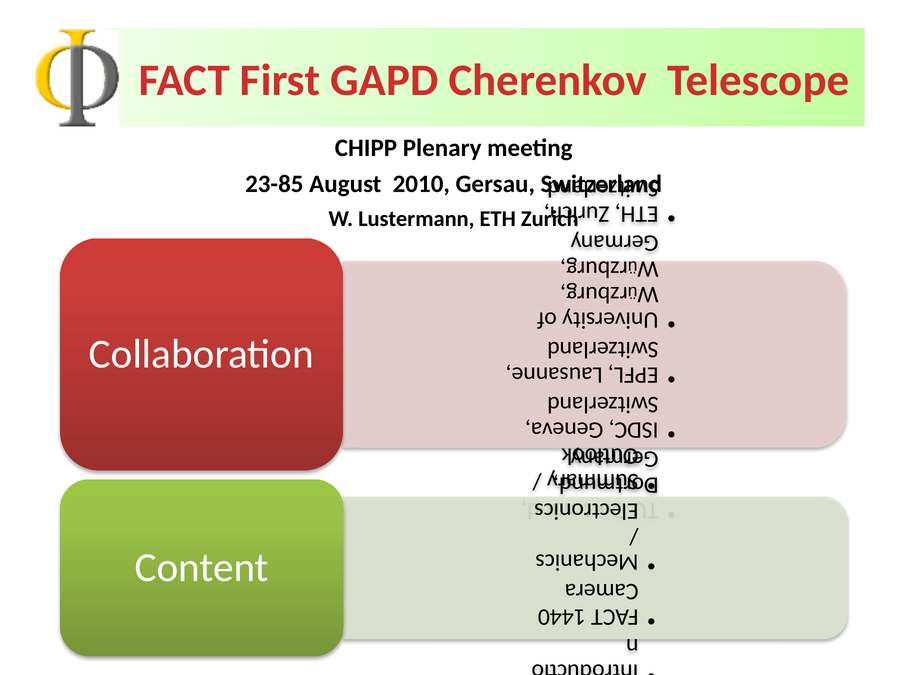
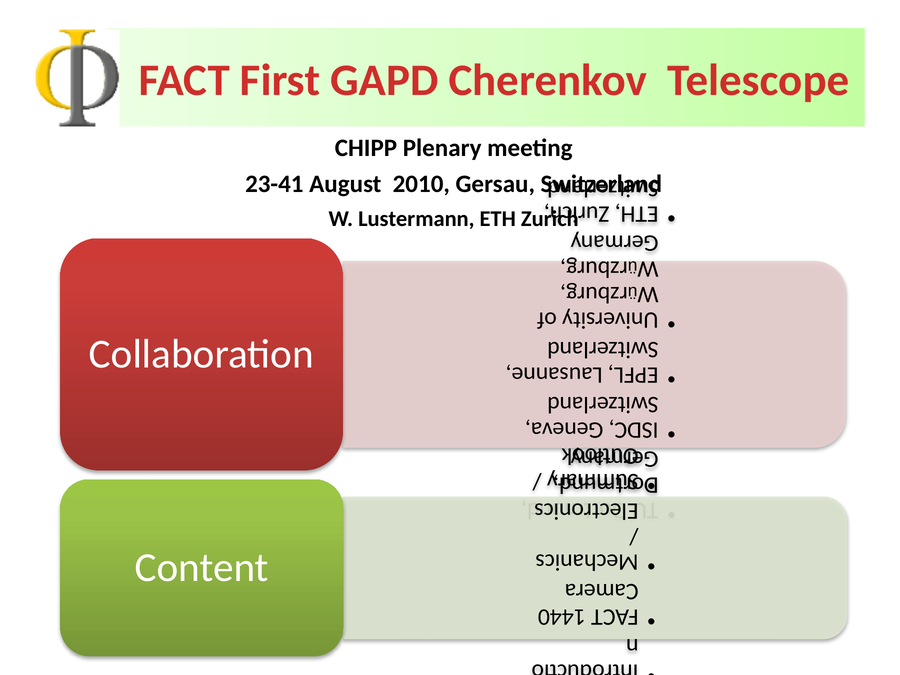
23-85: 23-85 -> 23-41
